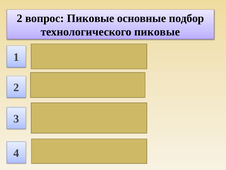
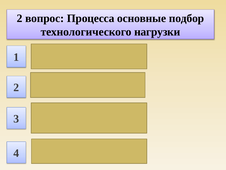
вопрос Пиковые: Пиковые -> Процесса
технологического пиковые: пиковые -> нагрузки
